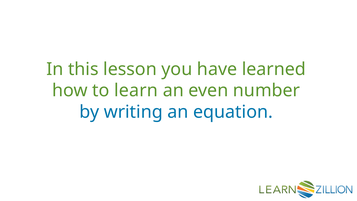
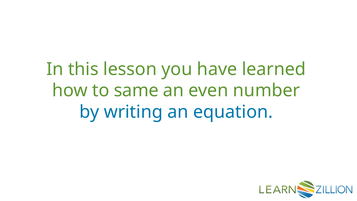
learn: learn -> same
